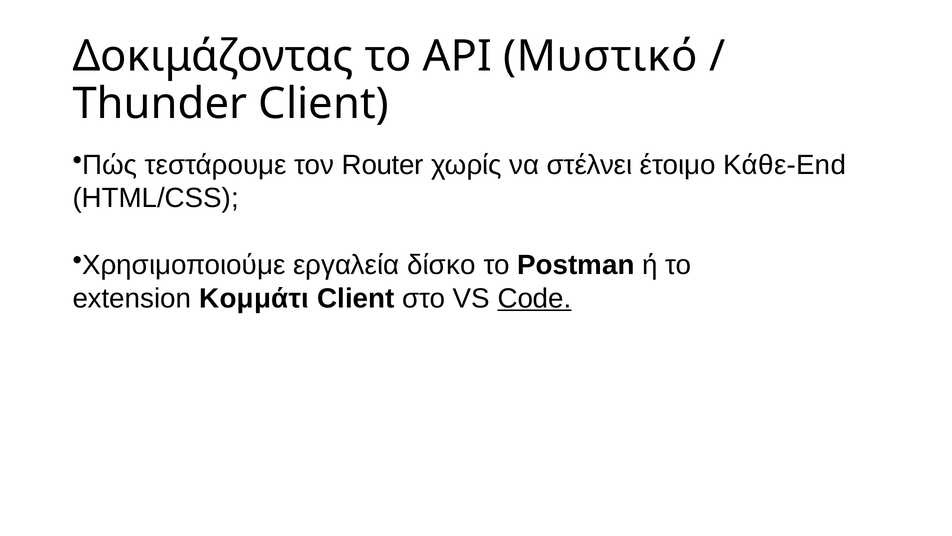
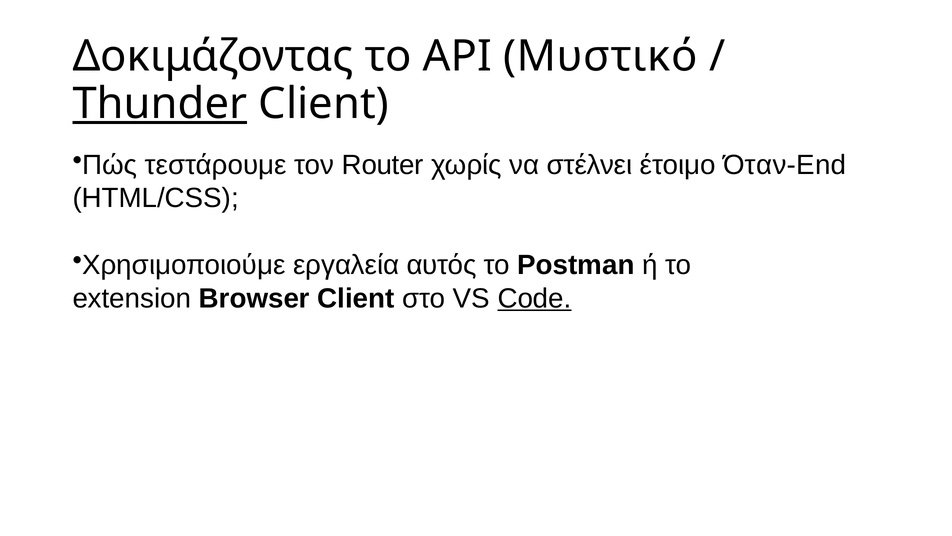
Thunder underline: none -> present
Κάθε-End: Κάθε-End -> Όταν-End
δίσκο: δίσκο -> αυτός
Κομμάτι: Κομμάτι -> Browser
